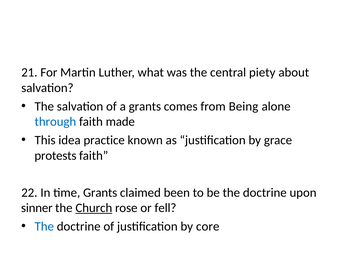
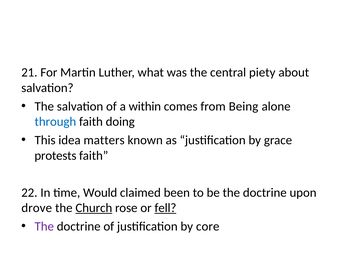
a grants: grants -> within
made: made -> doing
practice: practice -> matters
time Grants: Grants -> Would
sinner: sinner -> drove
fell underline: none -> present
The at (44, 227) colour: blue -> purple
